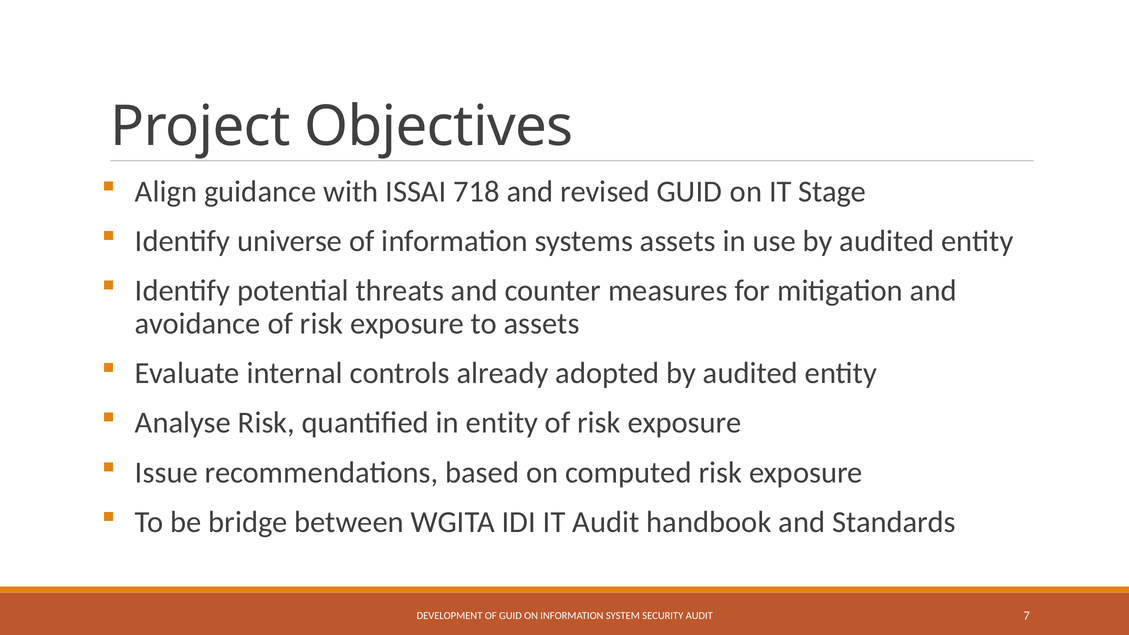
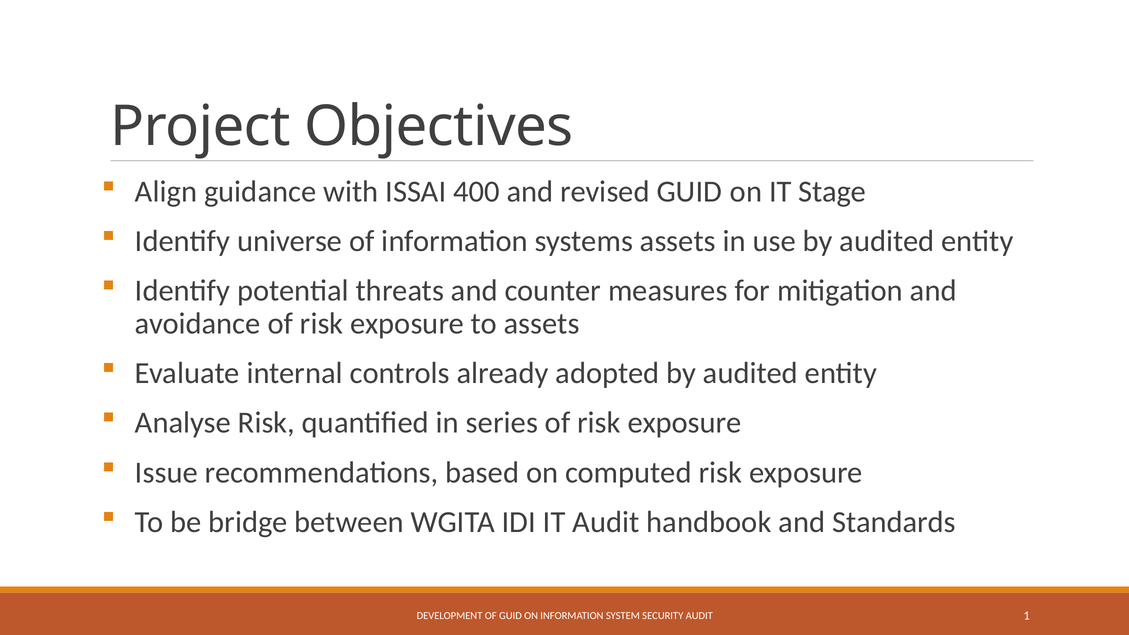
718: 718 -> 400
in entity: entity -> series
7: 7 -> 1
